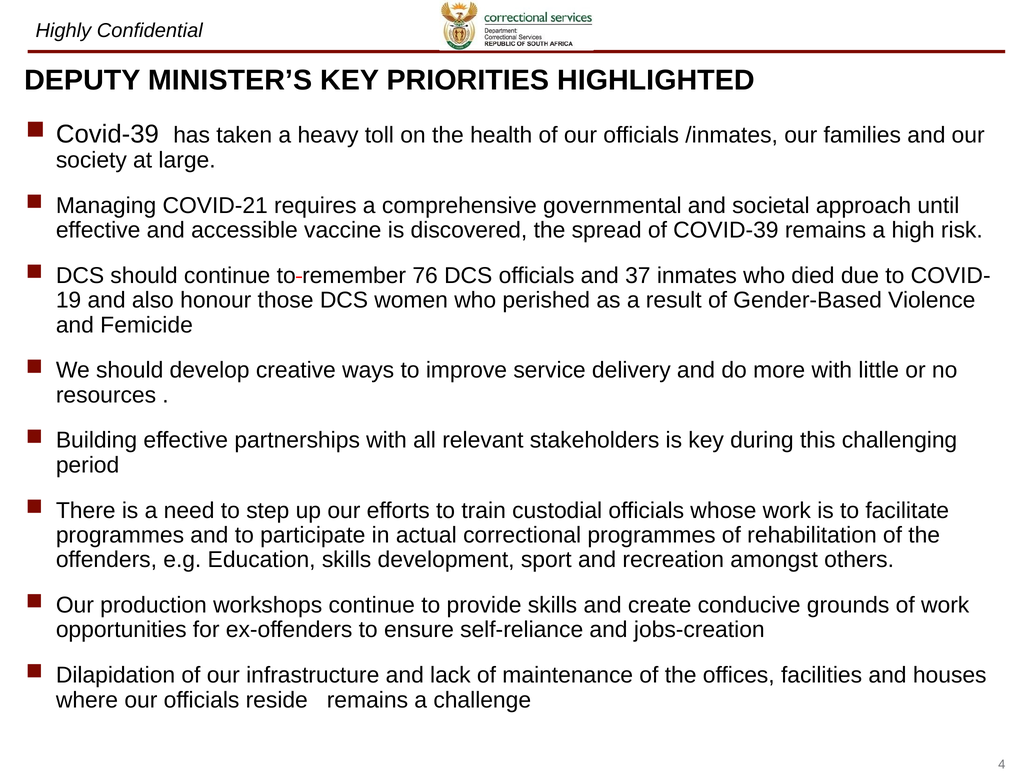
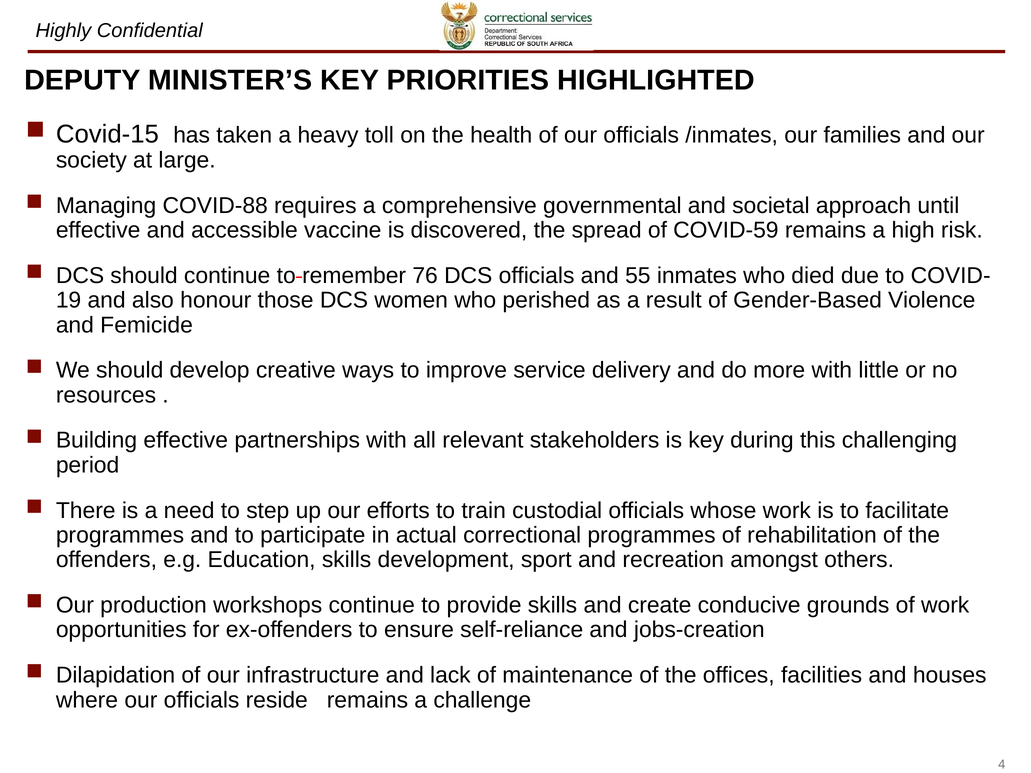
Covid-39 at (107, 134): Covid-39 -> Covid-15
COVID-21: COVID-21 -> COVID-88
of COVID-39: COVID-39 -> COVID-59
37: 37 -> 55
